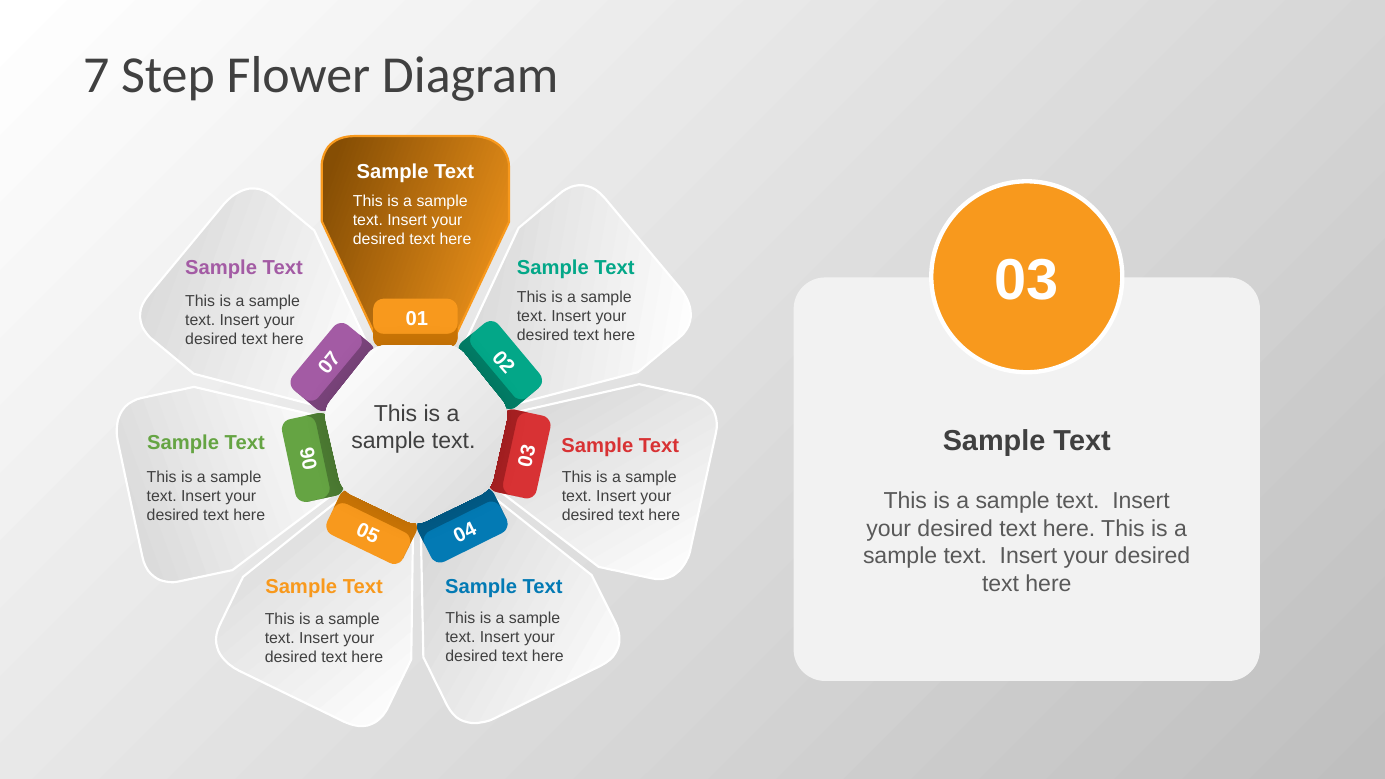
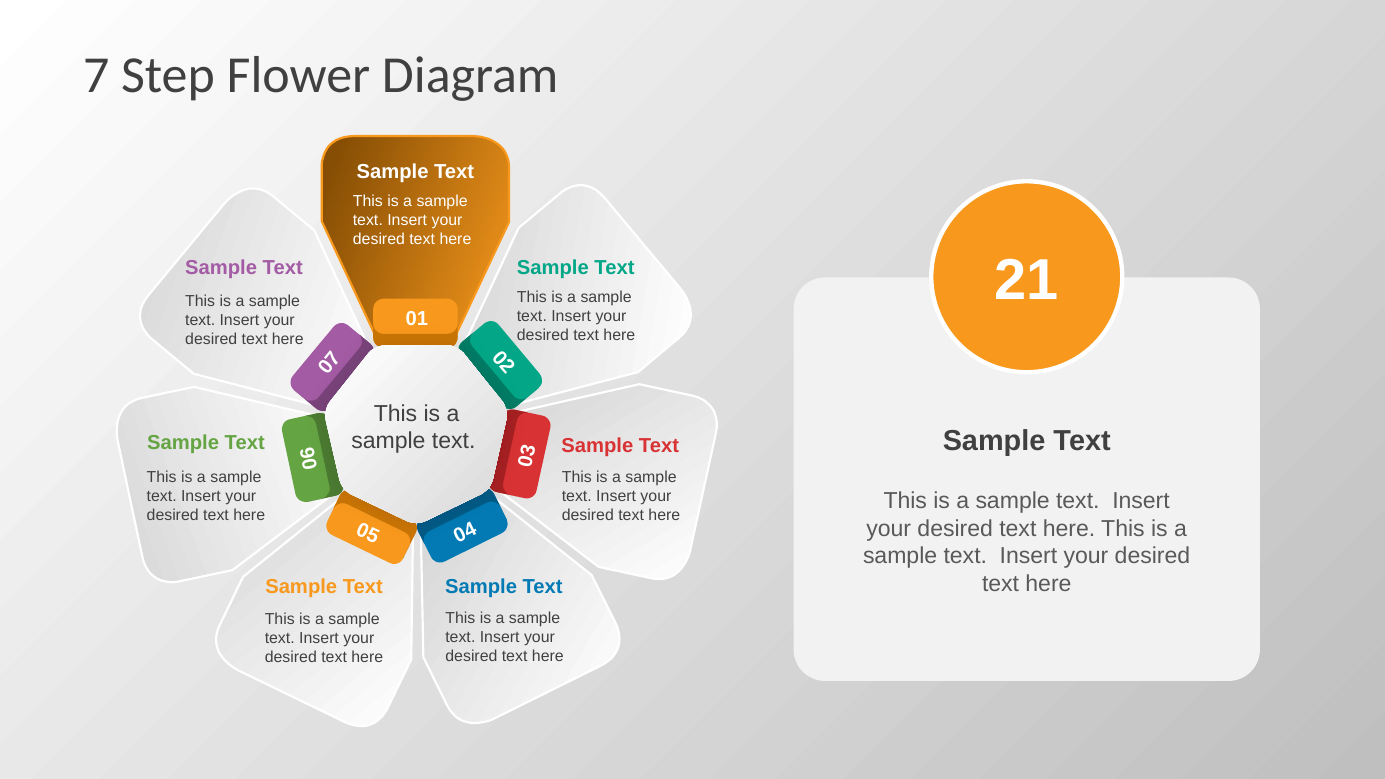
03: 03 -> 21
